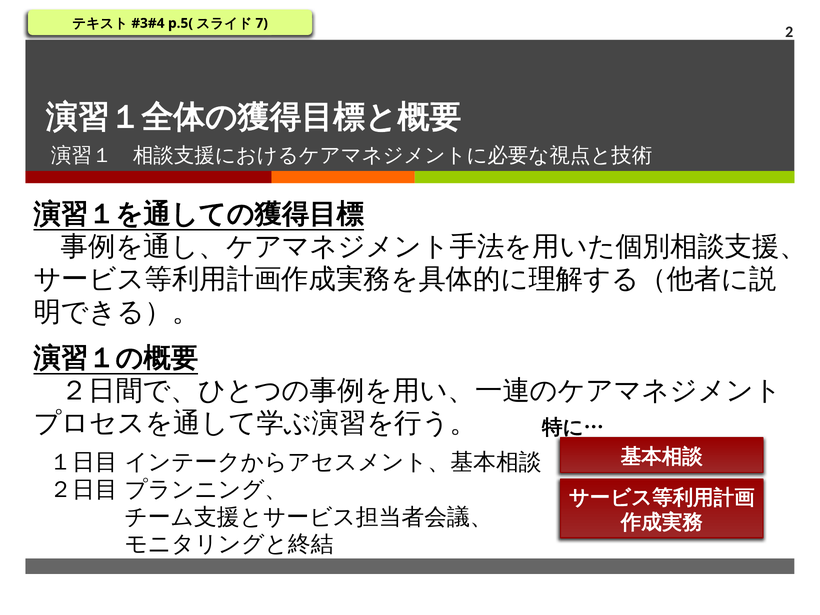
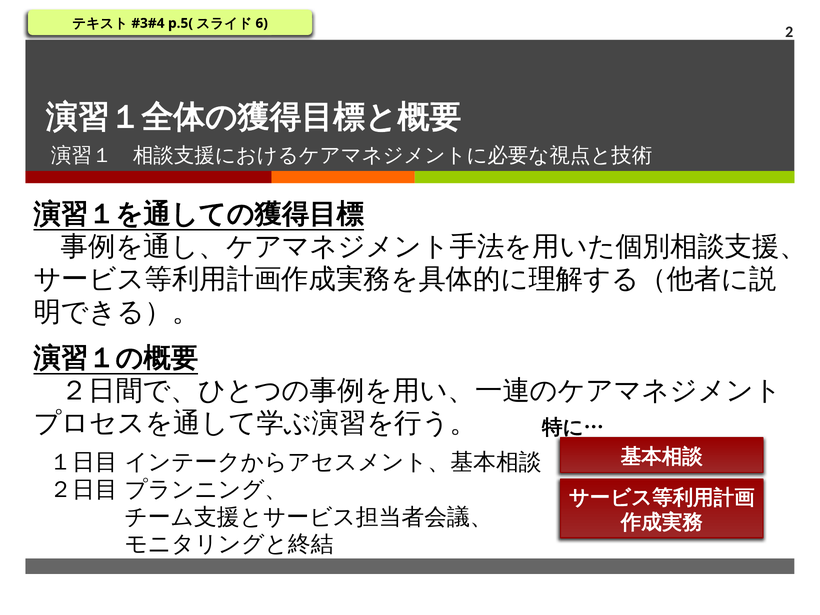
7: 7 -> 6
